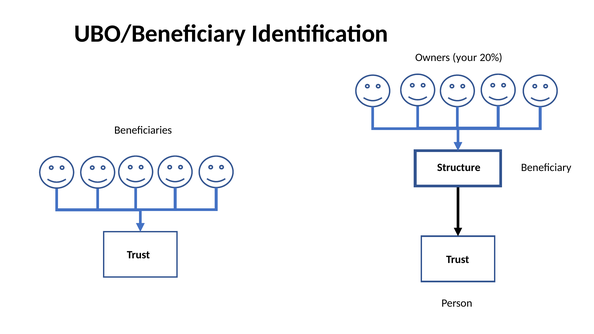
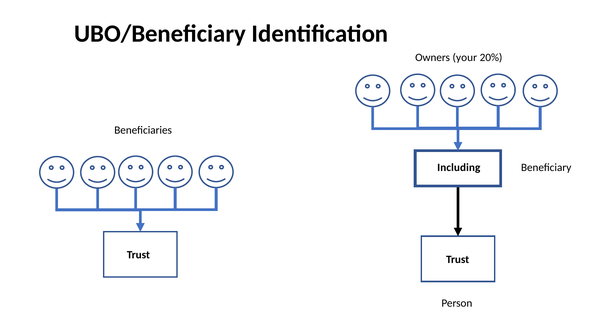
Structure: Structure -> Including
